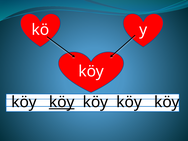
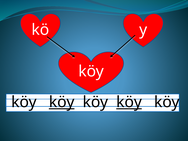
köy at (129, 102) underline: none -> present
